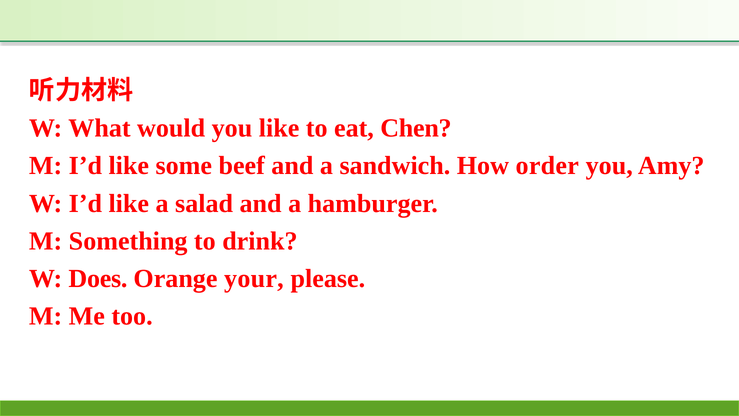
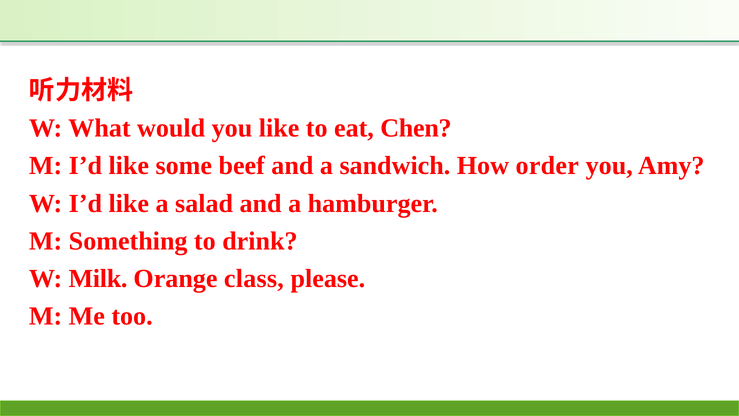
Does: Does -> Milk
your: your -> class
